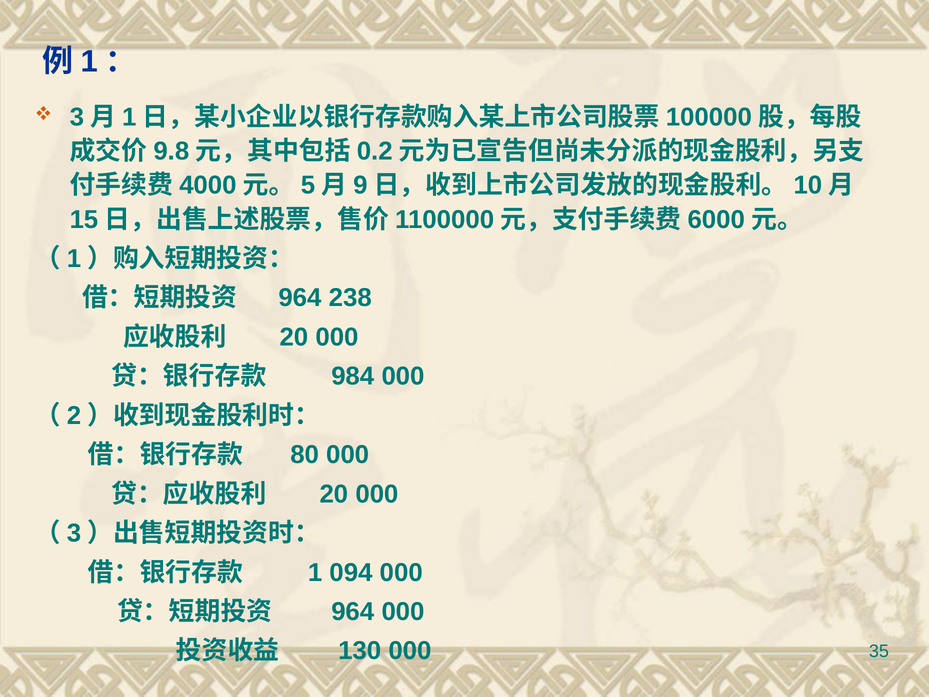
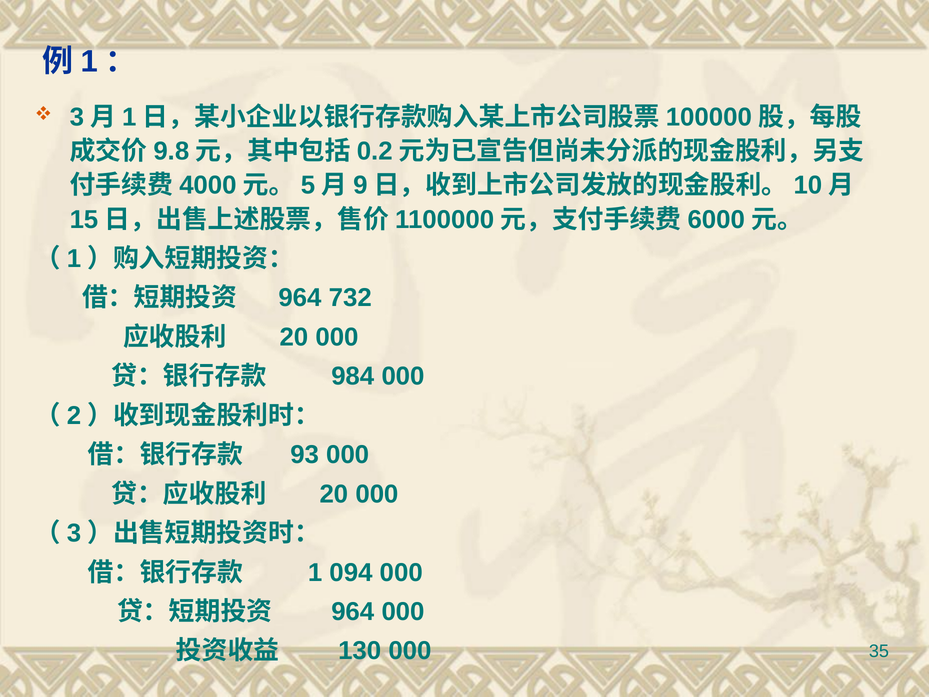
238: 238 -> 732
80: 80 -> 93
